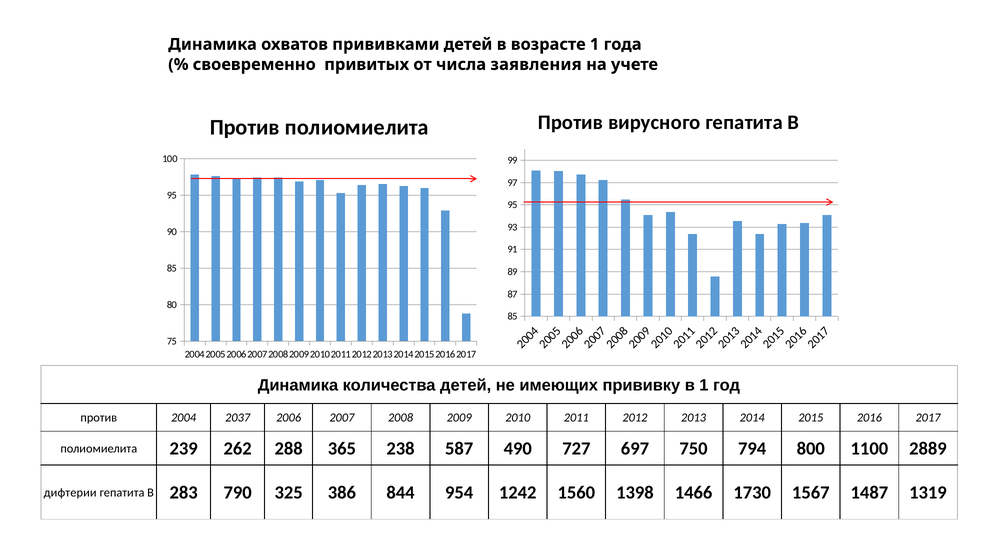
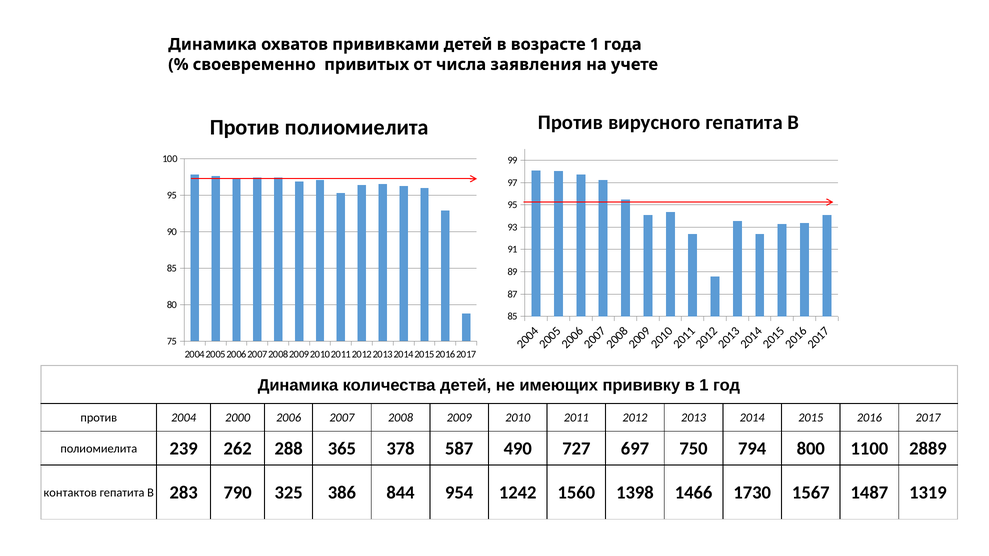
2037: 2037 -> 2000
238: 238 -> 378
дифтерии: дифтерии -> контактов
